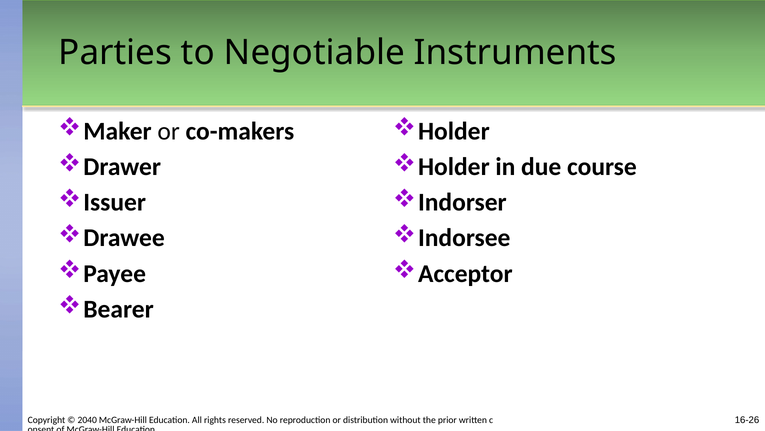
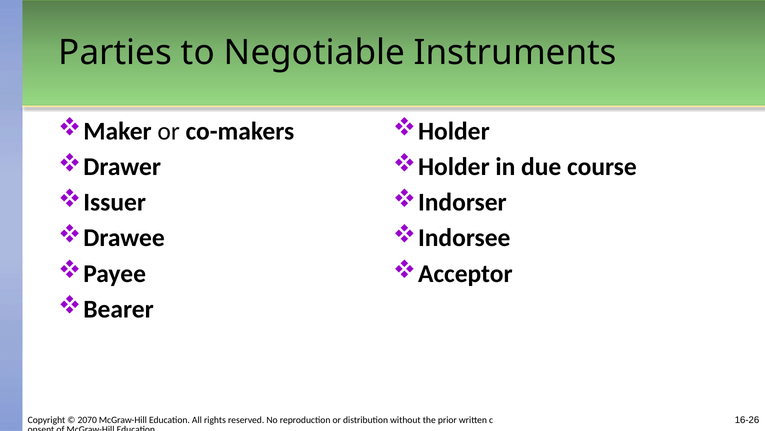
2040: 2040 -> 2070
